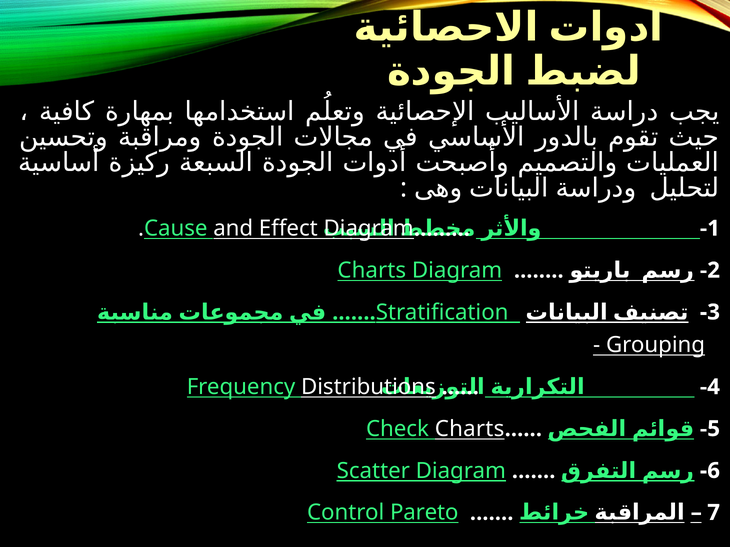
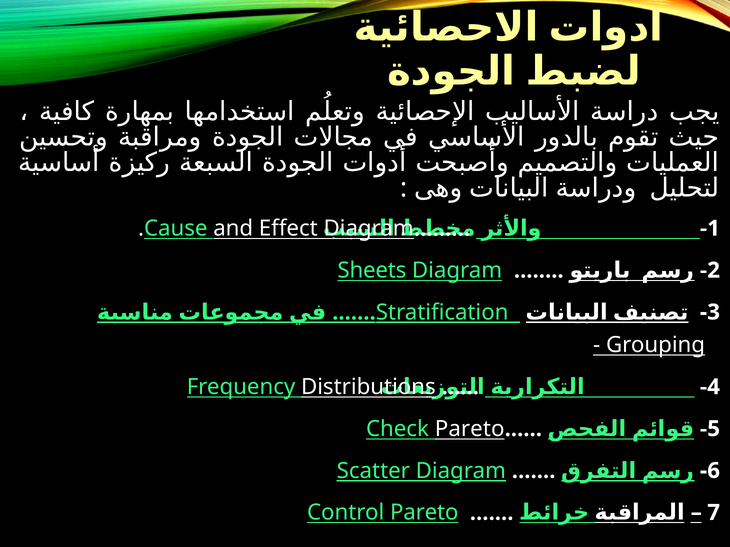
Charts at (372, 271): Charts -> Sheets
Charts at (470, 429): Charts -> Pareto
